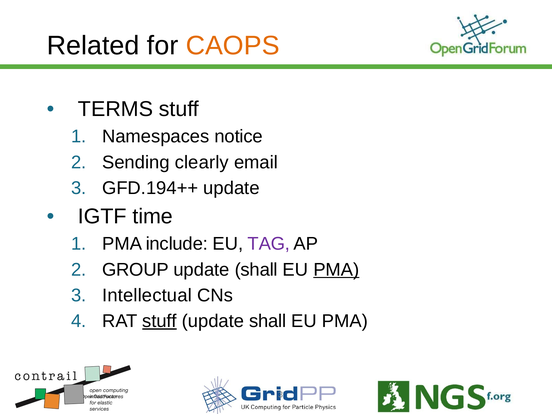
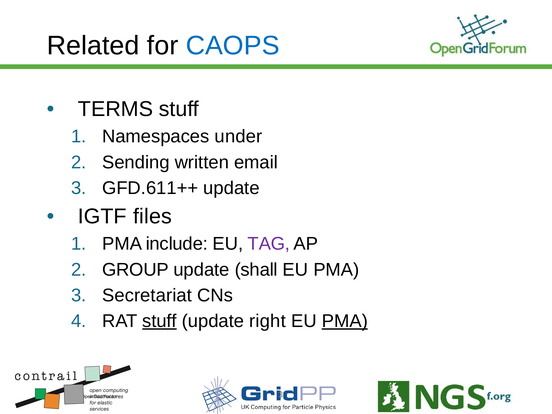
CAOPS colour: orange -> blue
notice: notice -> under
clearly: clearly -> written
GFD.194++: GFD.194++ -> GFD.611++
time: time -> files
PMA at (336, 270) underline: present -> none
Intellectual: Intellectual -> Secretariat
shall at (268, 321): shall -> right
PMA at (345, 321) underline: none -> present
